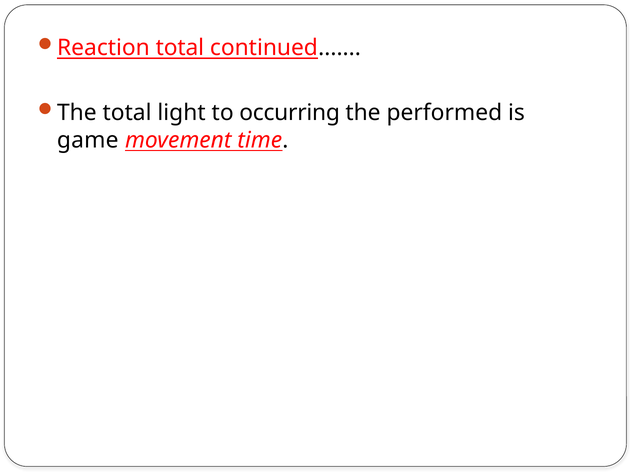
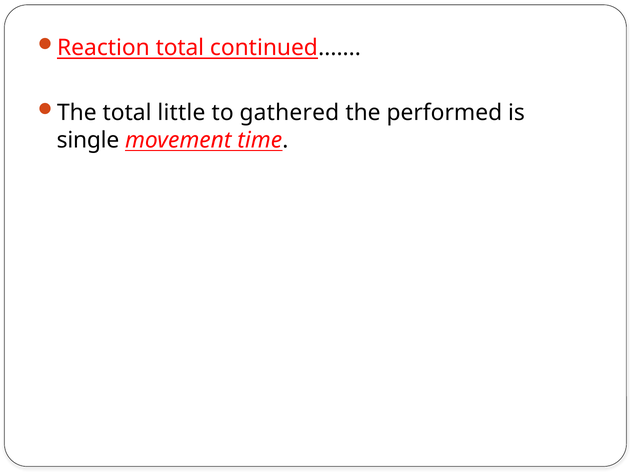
light: light -> little
occurring: occurring -> gathered
game: game -> single
